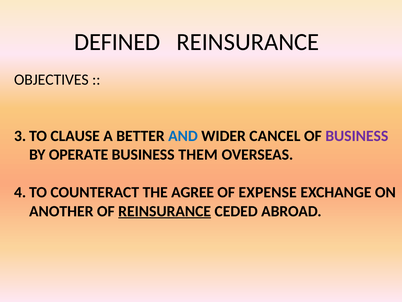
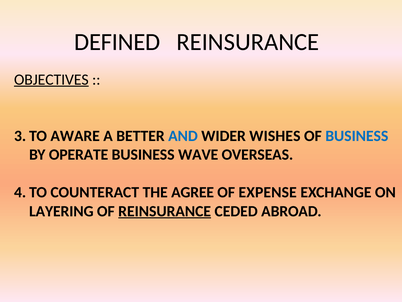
OBJECTIVES underline: none -> present
CLAUSE: CLAUSE -> AWARE
CANCEL: CANCEL -> WISHES
BUSINESS at (357, 136) colour: purple -> blue
THEM: THEM -> WAVE
ANOTHER: ANOTHER -> LAYERING
